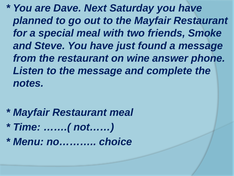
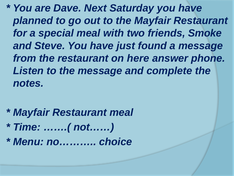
wine: wine -> here
